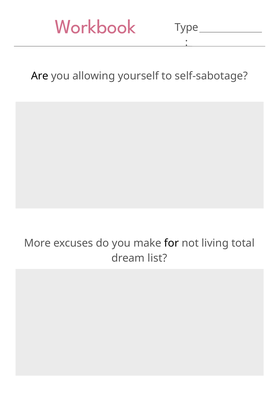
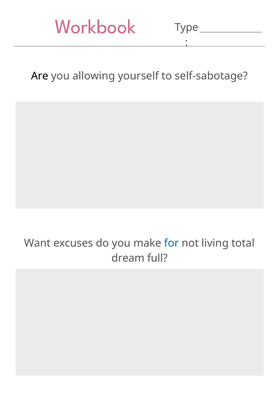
More: More -> Want
for colour: black -> blue
list: list -> full
